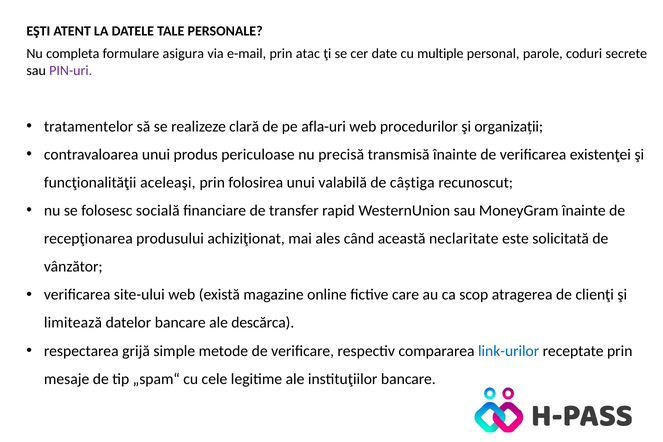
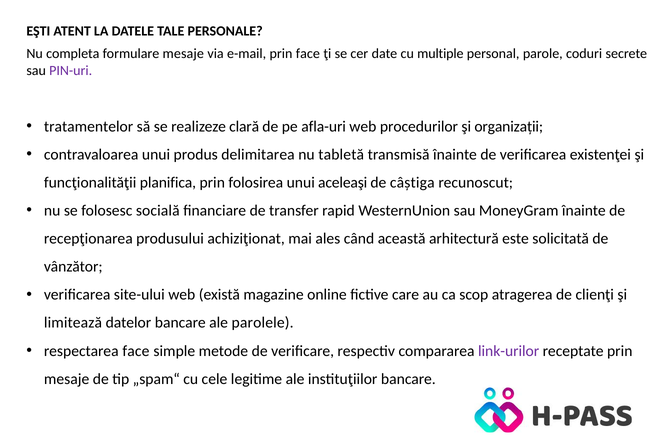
formulare asigura: asigura -> mesaje
prin atac: atac -> face
periculoase: periculoase -> delimitarea
precisă: precisă -> tabletă
aceleaşi: aceleaşi -> planifica
valabilă: valabilă -> aceleaşi
neclaritate: neclaritate -> arhitectură
descărca: descărca -> parolele
respectarea grijă: grijă -> face
link-urilor colour: blue -> purple
